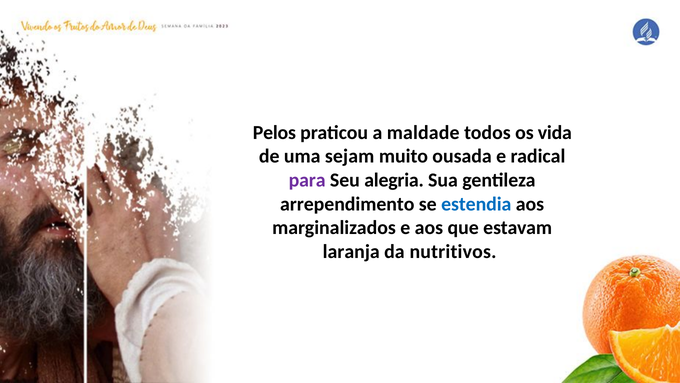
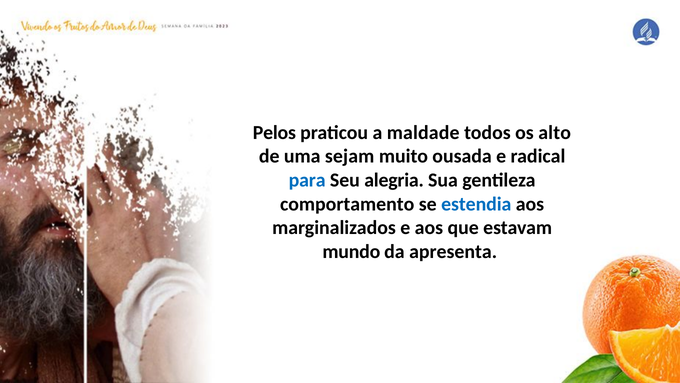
vida: vida -> alto
para colour: purple -> blue
arrependimento: arrependimento -> comportamento
laranja: laranja -> mundo
nutritivos: nutritivos -> apresenta
